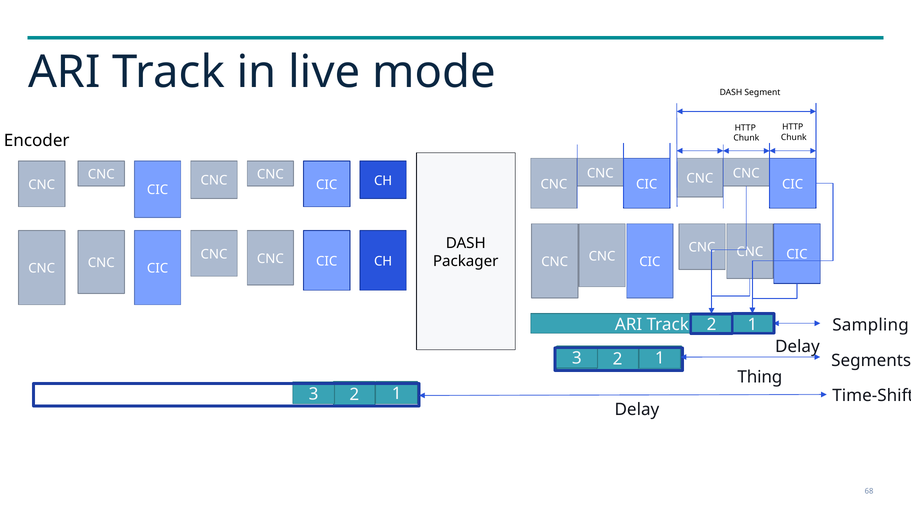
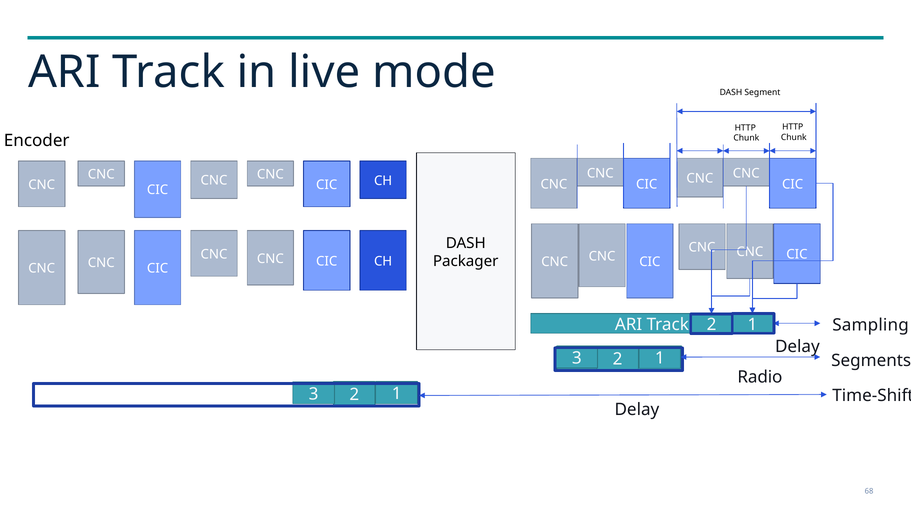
Thing: Thing -> Radio
